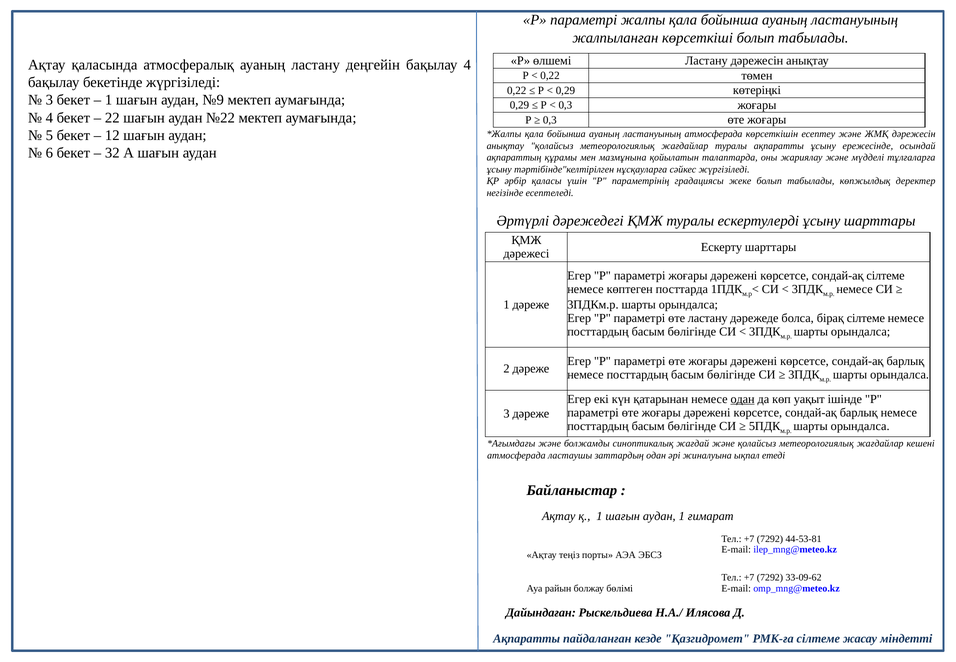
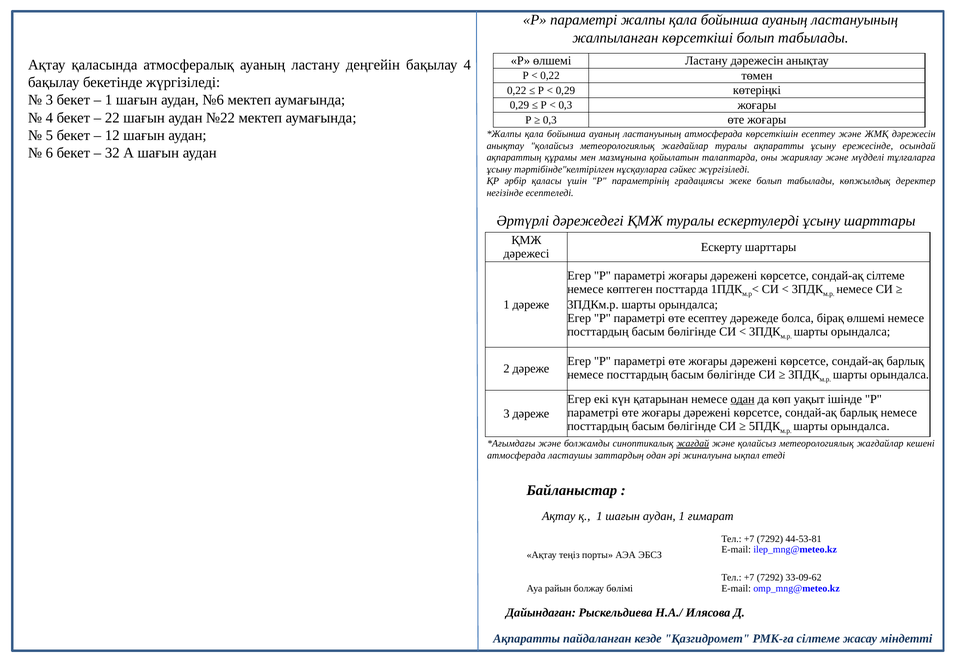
№9: №9 -> №6
өте ластану: ластану -> есептеу
бірақ сілтеме: сілтеме -> өлшемі
жағдай underline: none -> present
